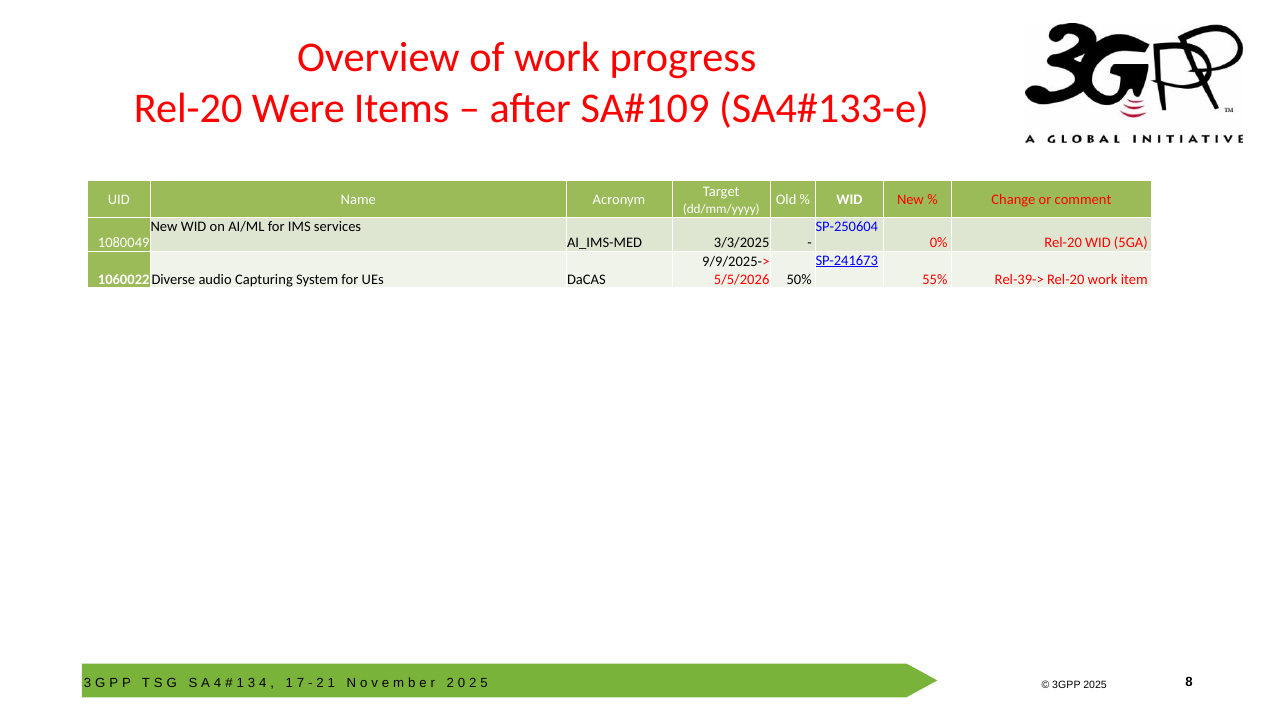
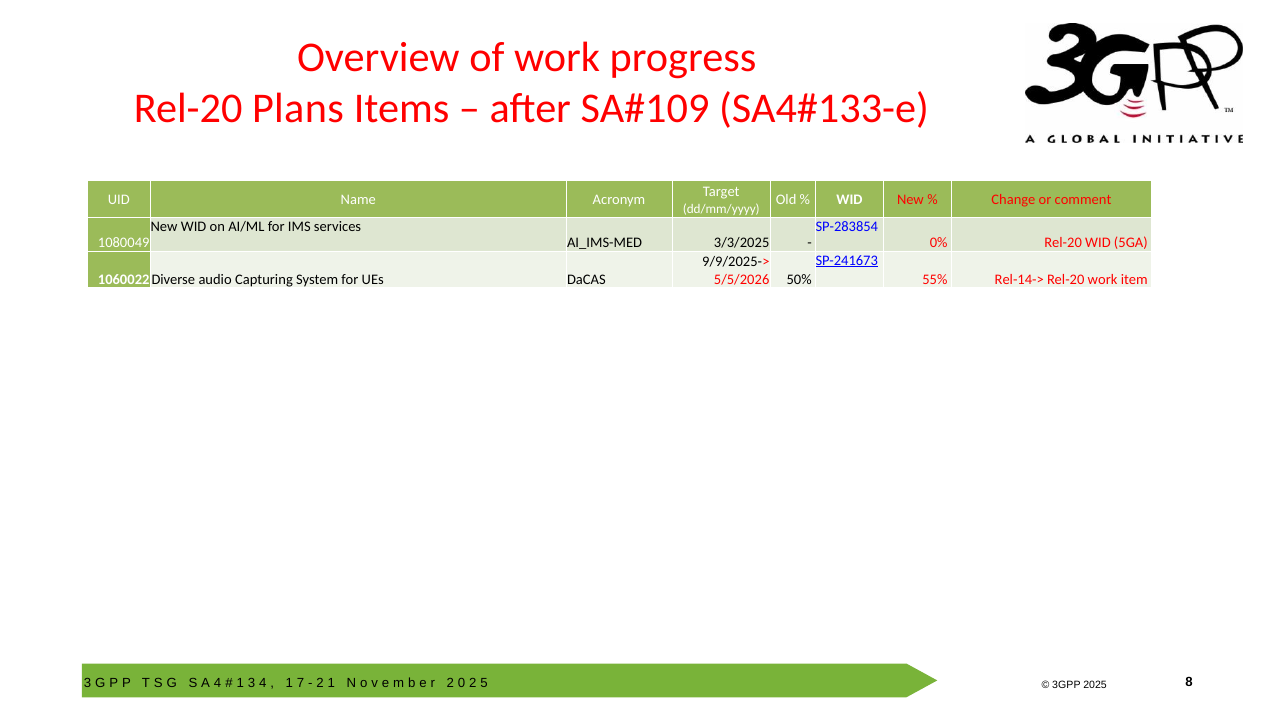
Were: Were -> Plans
SP-250604: SP-250604 -> SP-283854
Rel-39->: Rel-39-> -> Rel-14->
